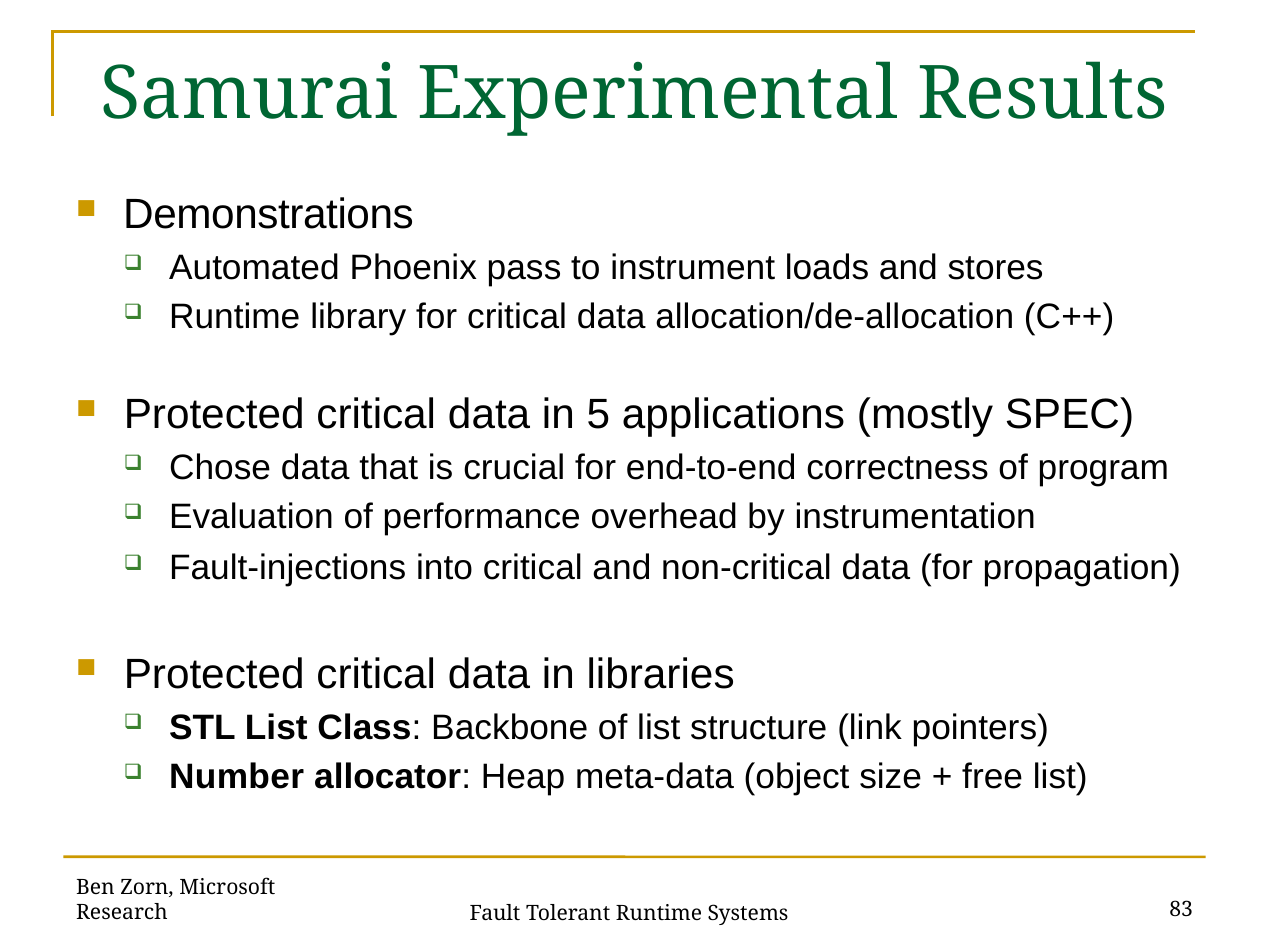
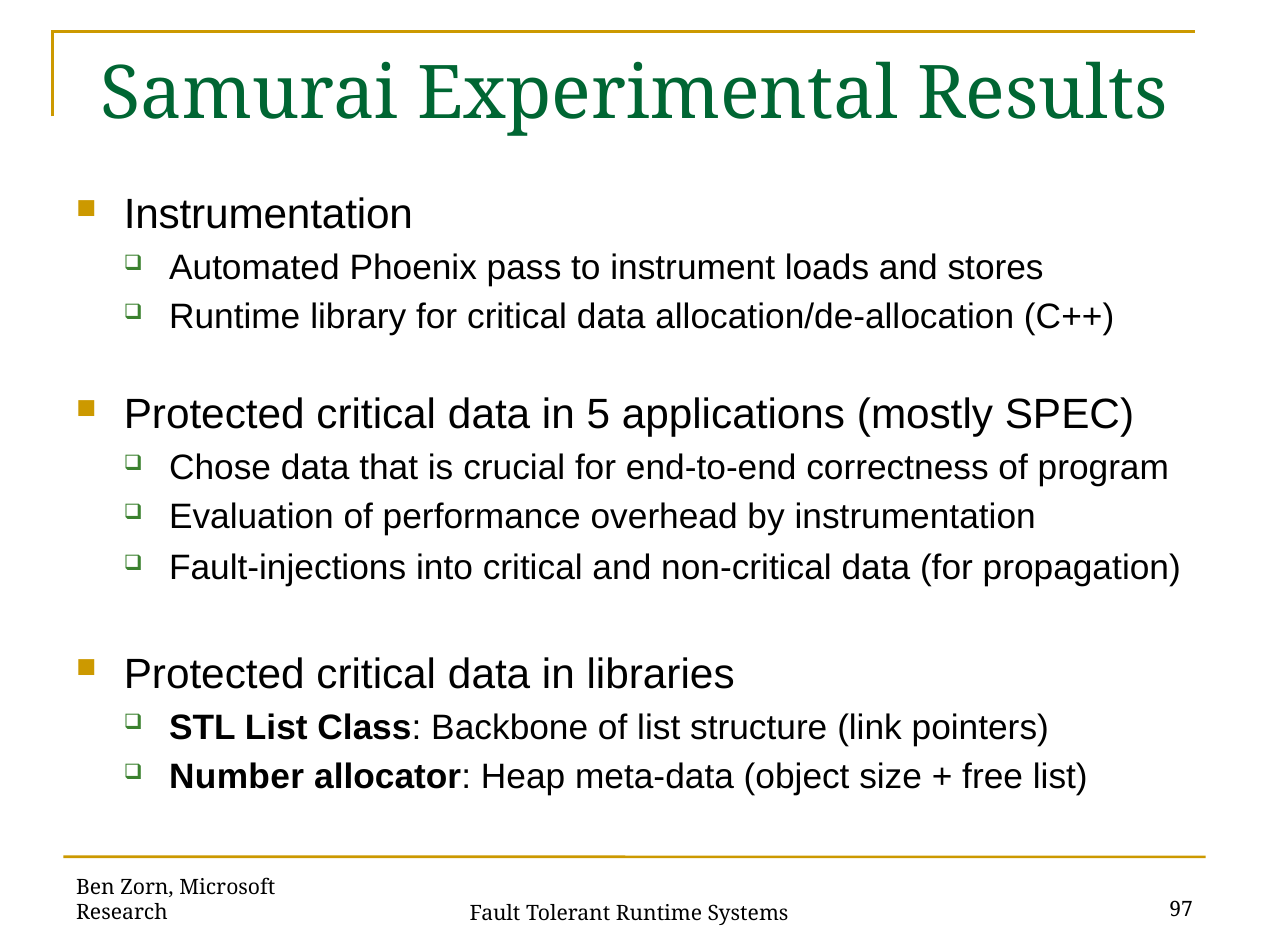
Demonstrations at (268, 214): Demonstrations -> Instrumentation
83: 83 -> 97
